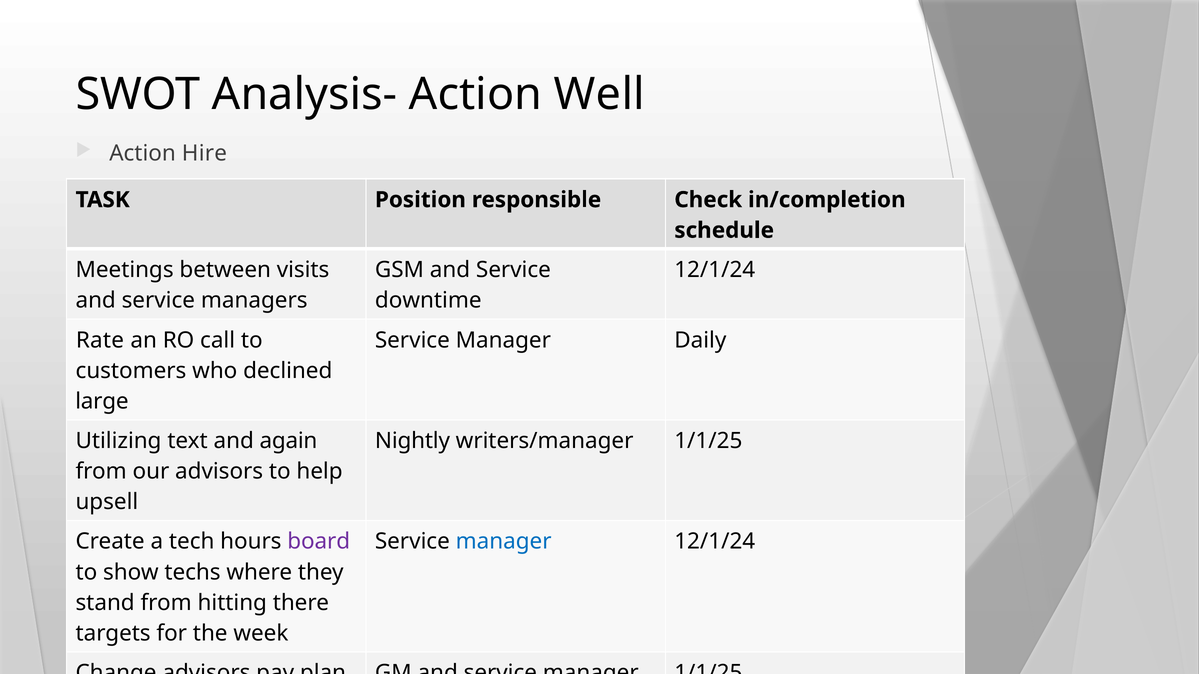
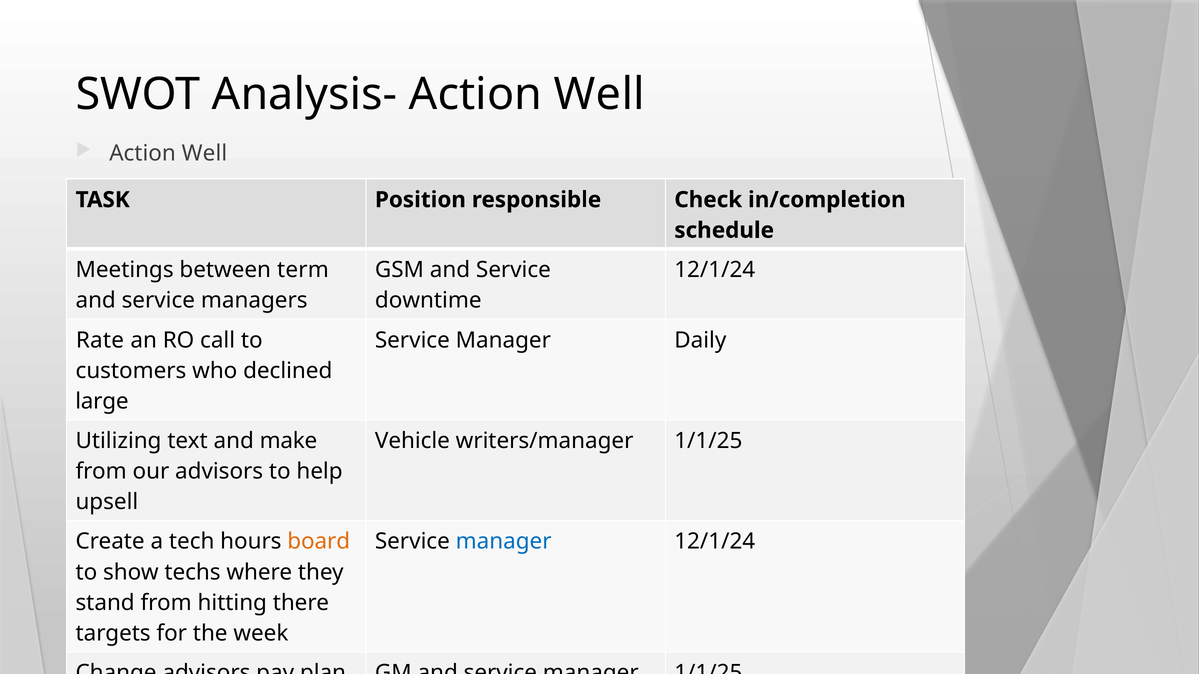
Hire at (204, 153): Hire -> Well
visits: visits -> term
again: again -> make
Nightly: Nightly -> Vehicle
board colour: purple -> orange
